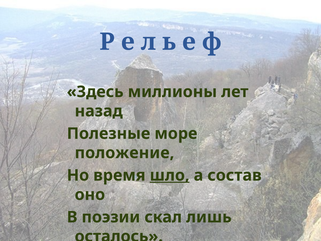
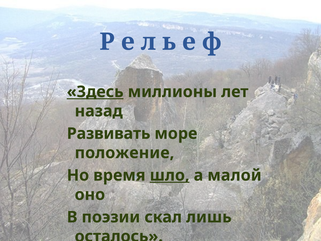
Здесь underline: none -> present
Полезные: Полезные -> Развивать
состав: состав -> малой
